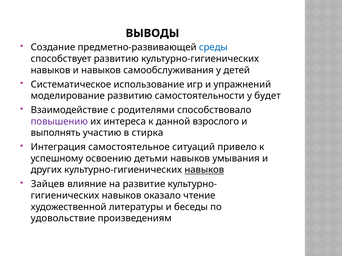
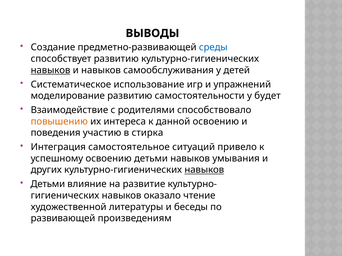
навыков at (51, 70) underline: none -> present
повышению colour: purple -> orange
данной взрослого: взрослого -> освоению
выполнять: выполнять -> поведения
Зайцев at (48, 184): Зайцев -> Детьми
удовольствие: удовольствие -> развивающей
